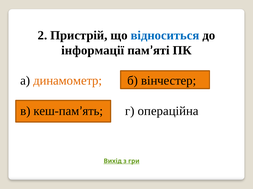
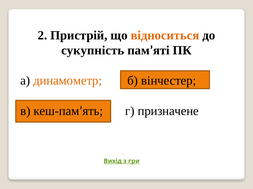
відноситься colour: blue -> orange
інформації: інформації -> сукупність
операційна: операційна -> призначене
